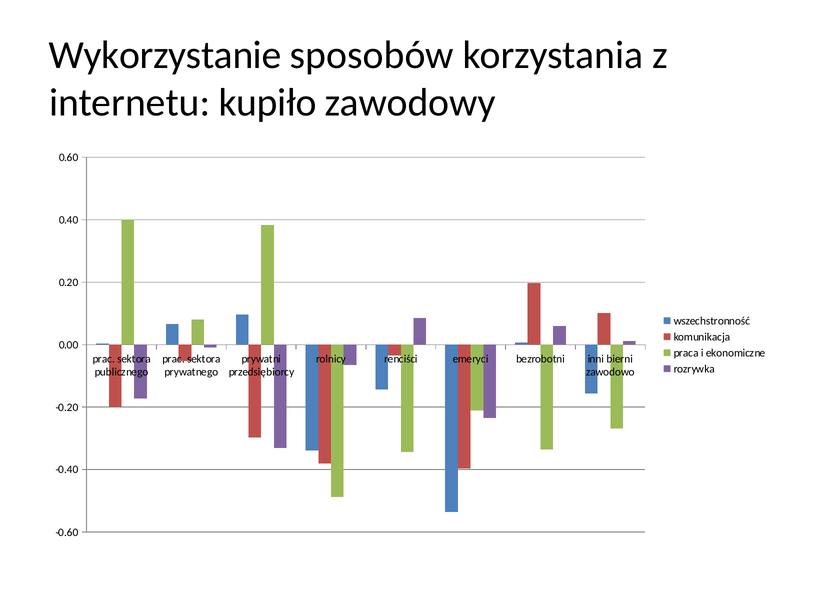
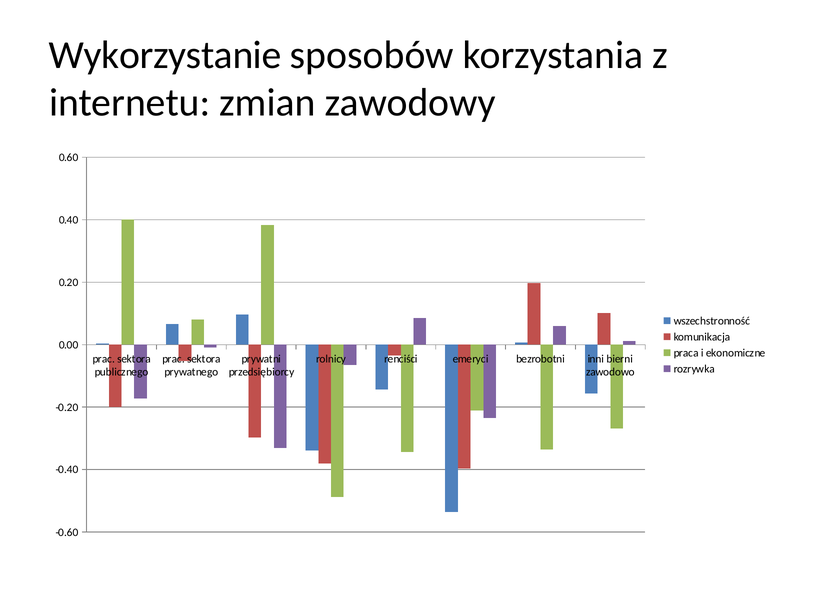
kupiło: kupiło -> zmian
